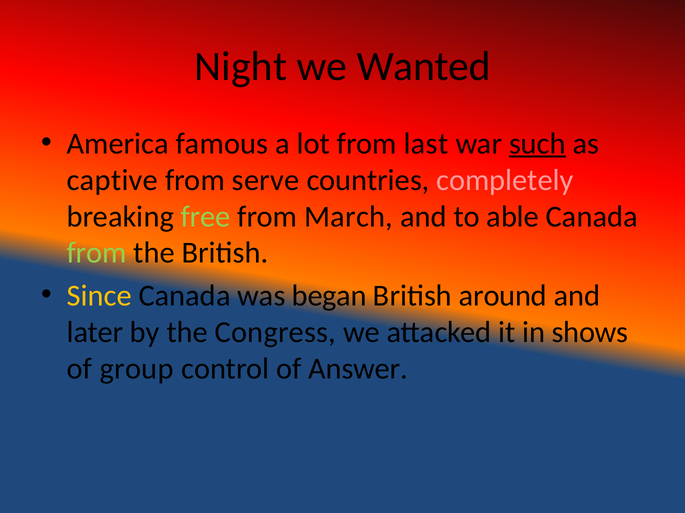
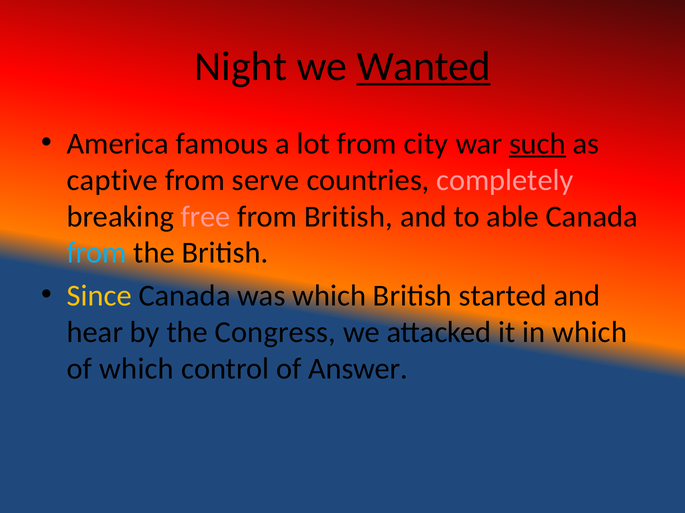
Wanted underline: none -> present
last: last -> city
free colour: light green -> pink
from March: March -> British
from at (97, 253) colour: light green -> light blue
was began: began -> which
around: around -> started
later: later -> hear
in shows: shows -> which
of group: group -> which
